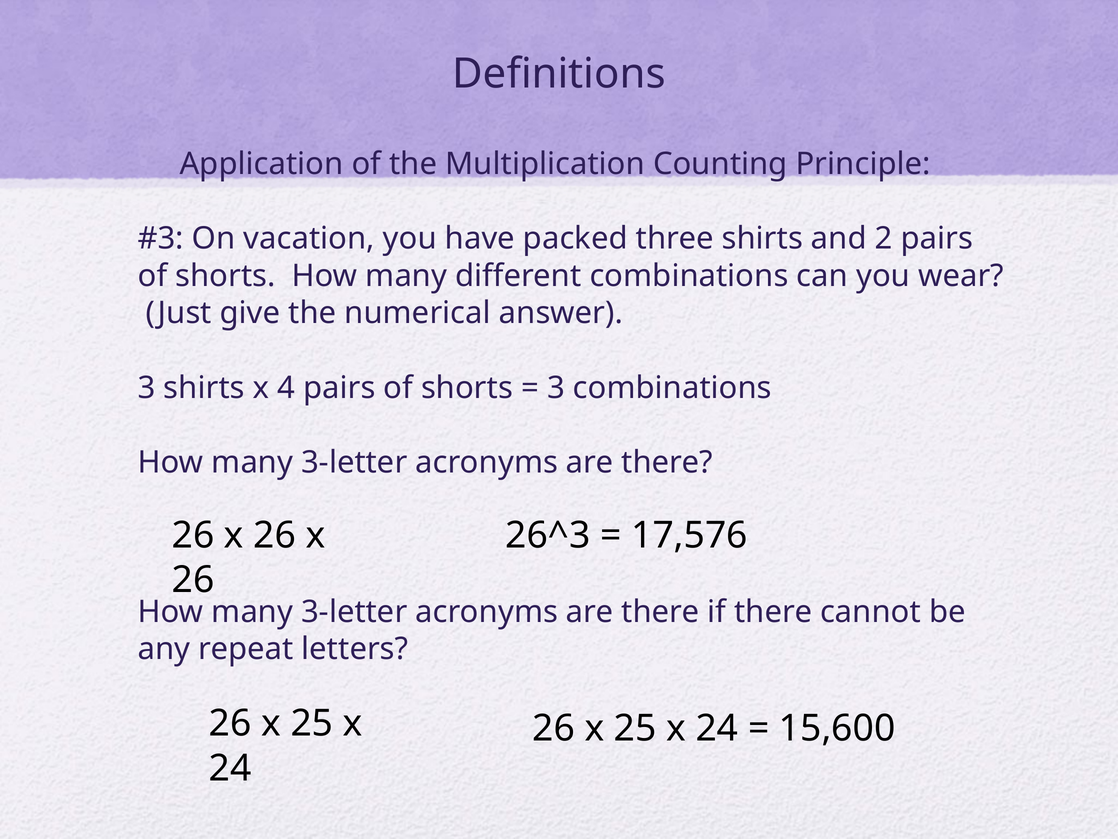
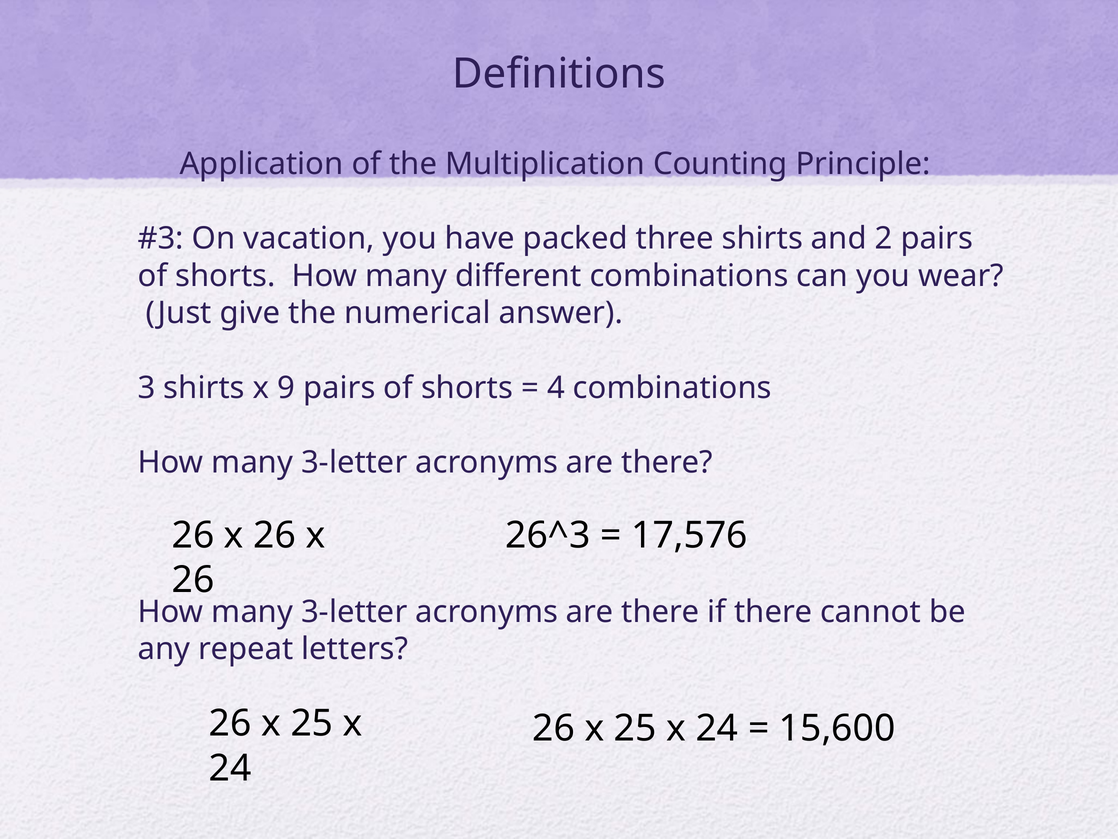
4: 4 -> 9
3 at (556, 388): 3 -> 4
